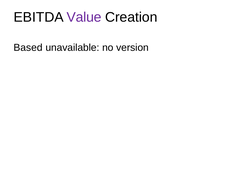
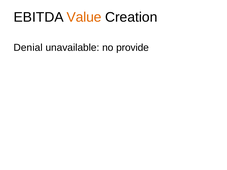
Value colour: purple -> orange
Based: Based -> Denial
version: version -> provide
